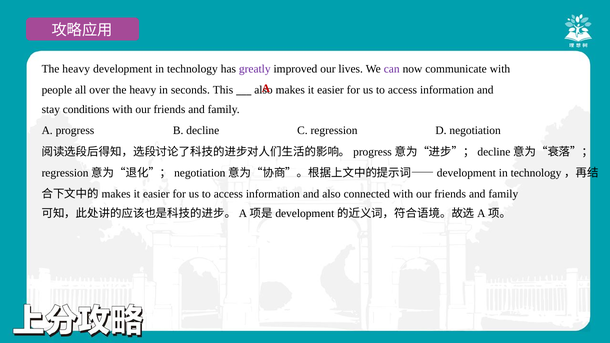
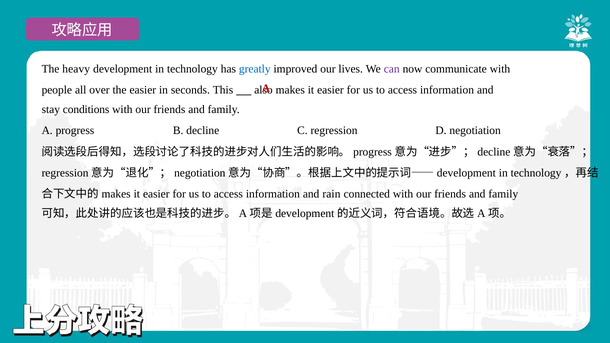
greatly colour: purple -> blue
over the heavy: heavy -> easier
and also: also -> rain
